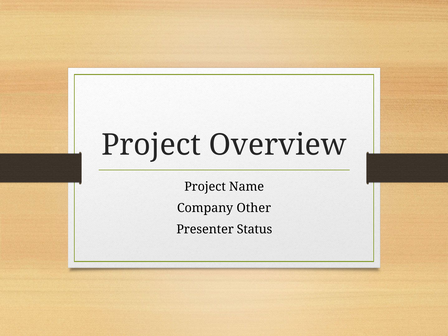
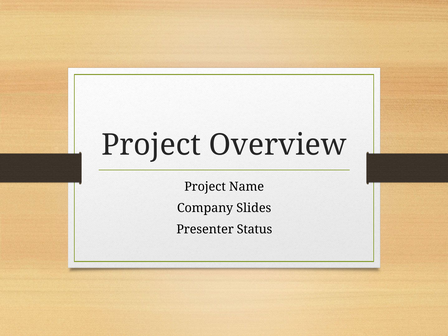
Other: Other -> Slides
